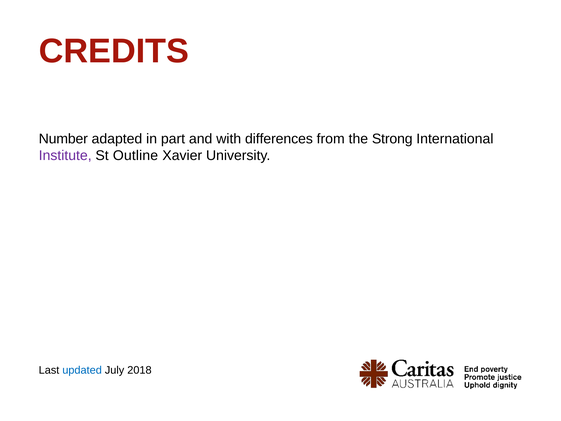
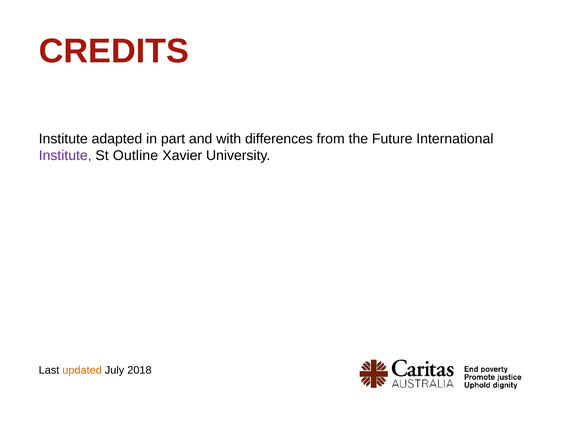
Number at (63, 139): Number -> Institute
Strong: Strong -> Future
updated colour: blue -> orange
